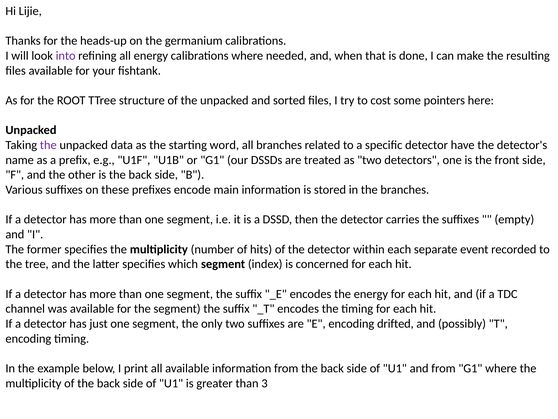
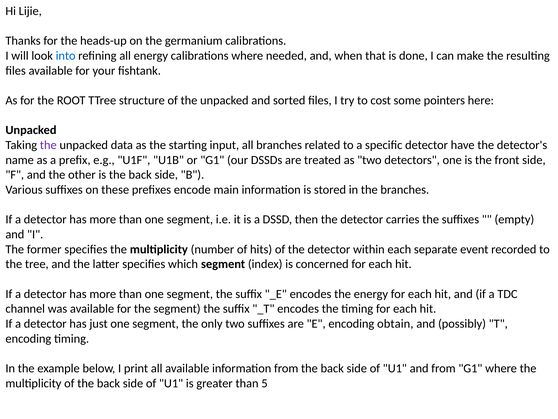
into colour: purple -> blue
word: word -> input
drifted: drifted -> obtain
3: 3 -> 5
